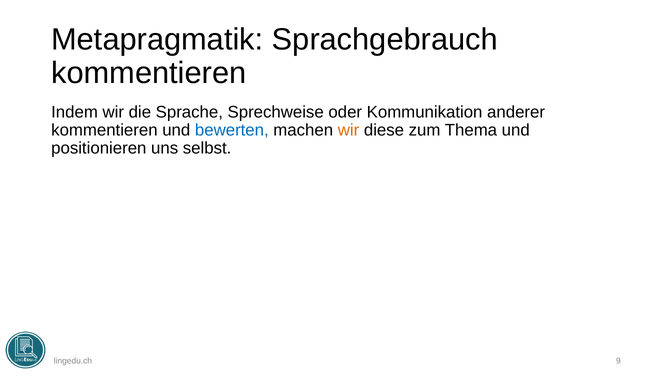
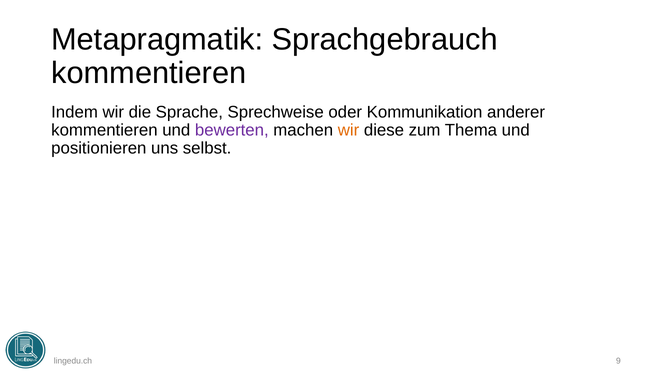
bewerten colour: blue -> purple
